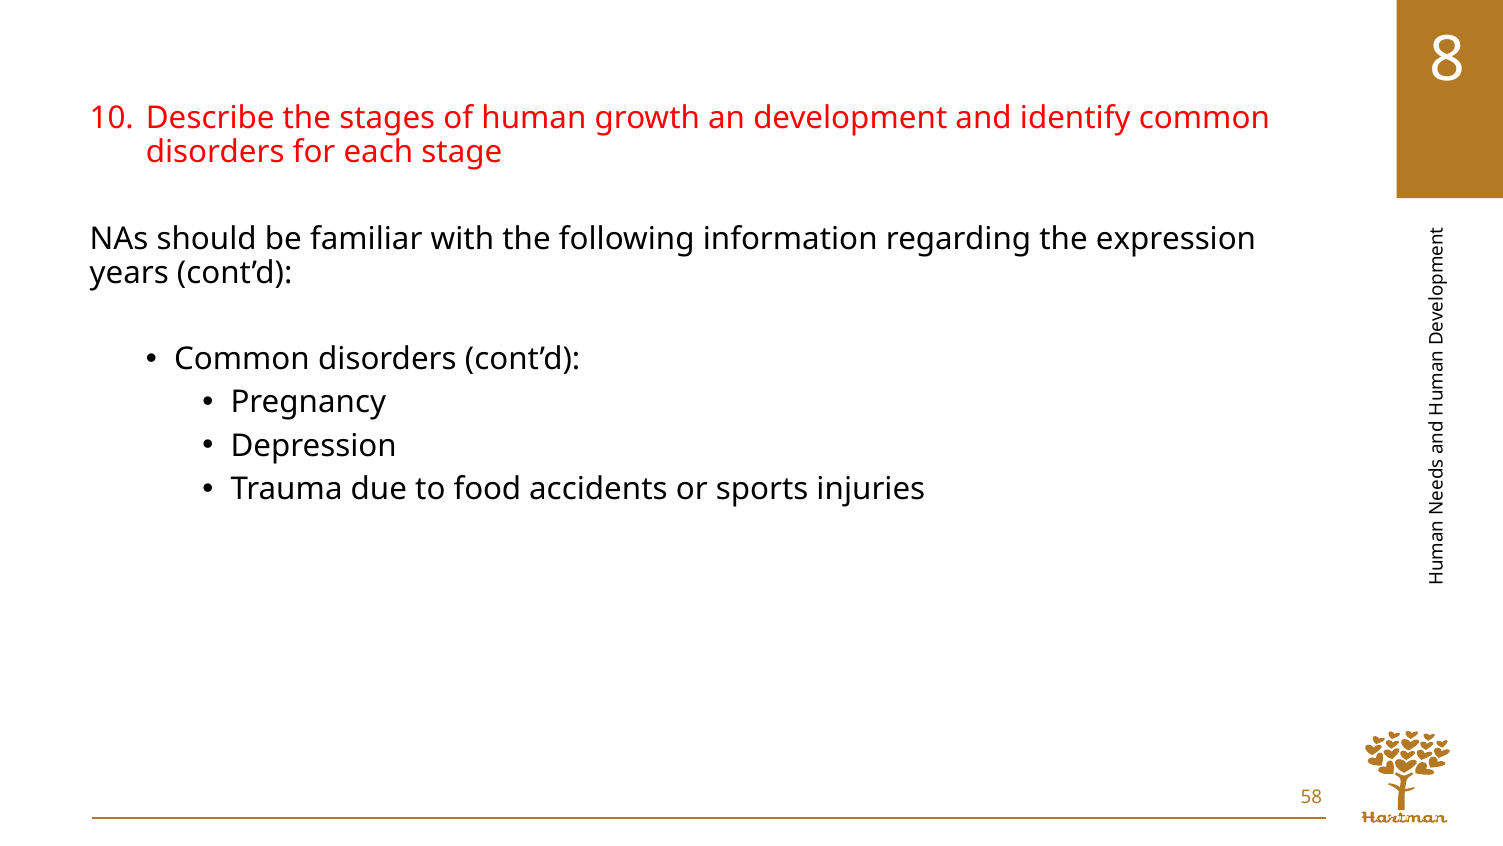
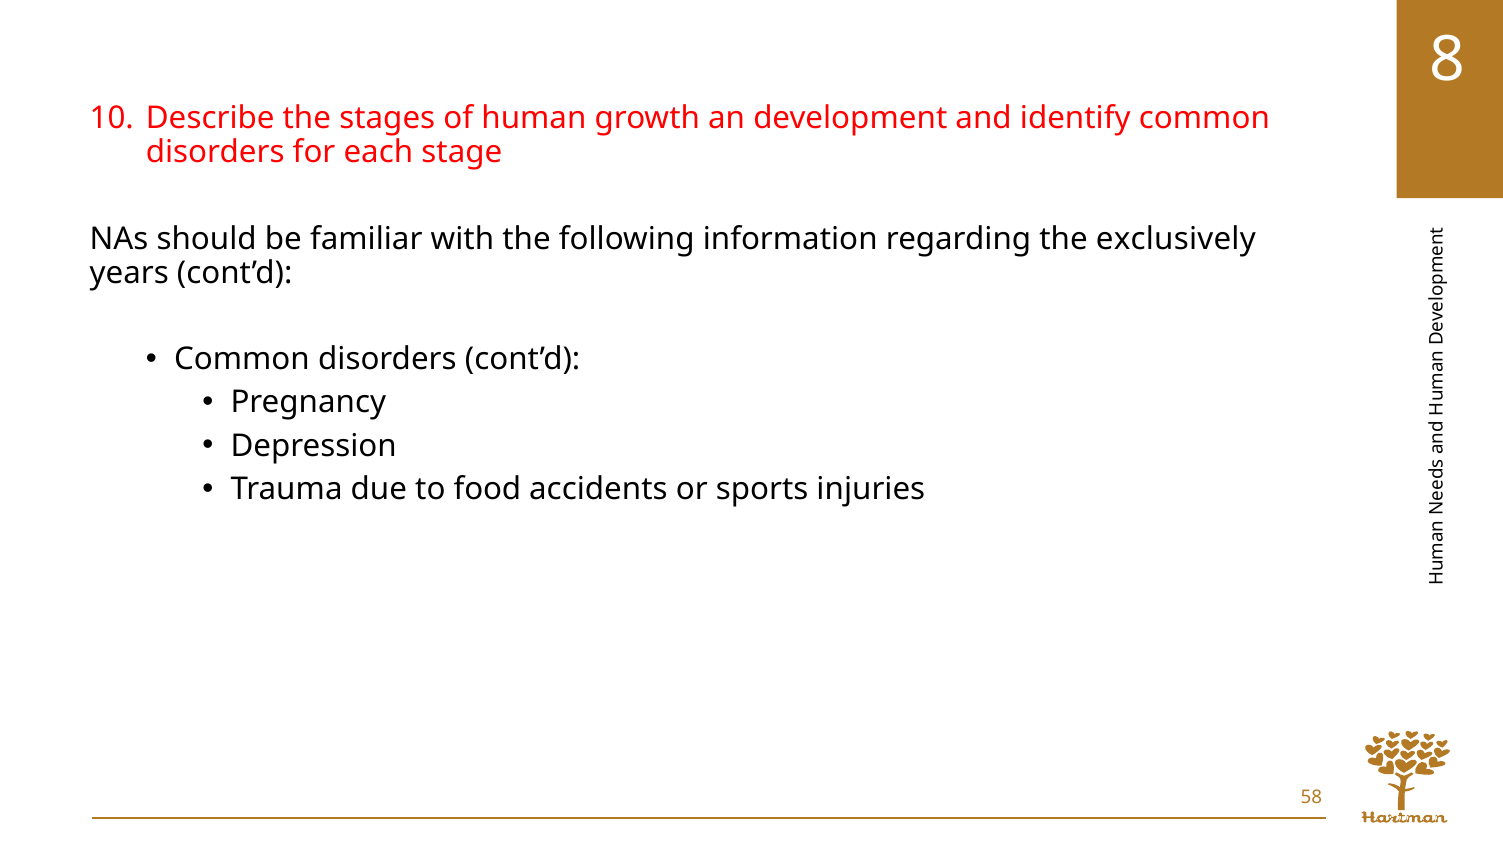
expression: expression -> exclusively
